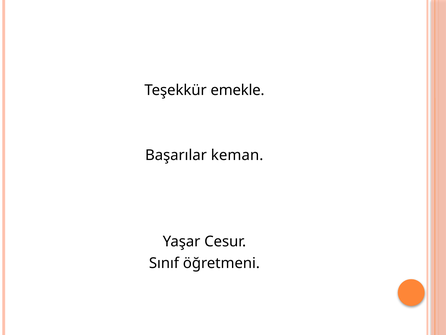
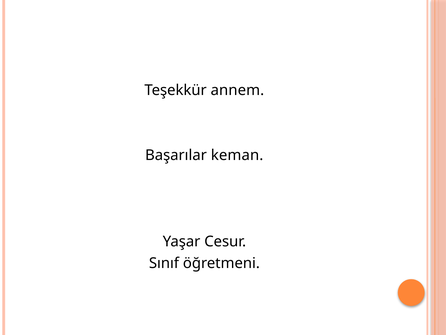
emekle: emekle -> annem
